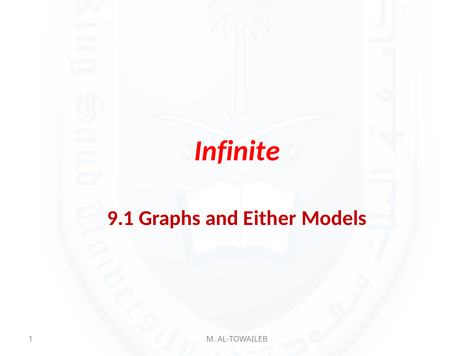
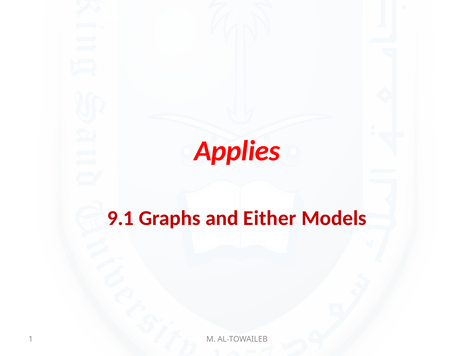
Infinite: Infinite -> Applies
